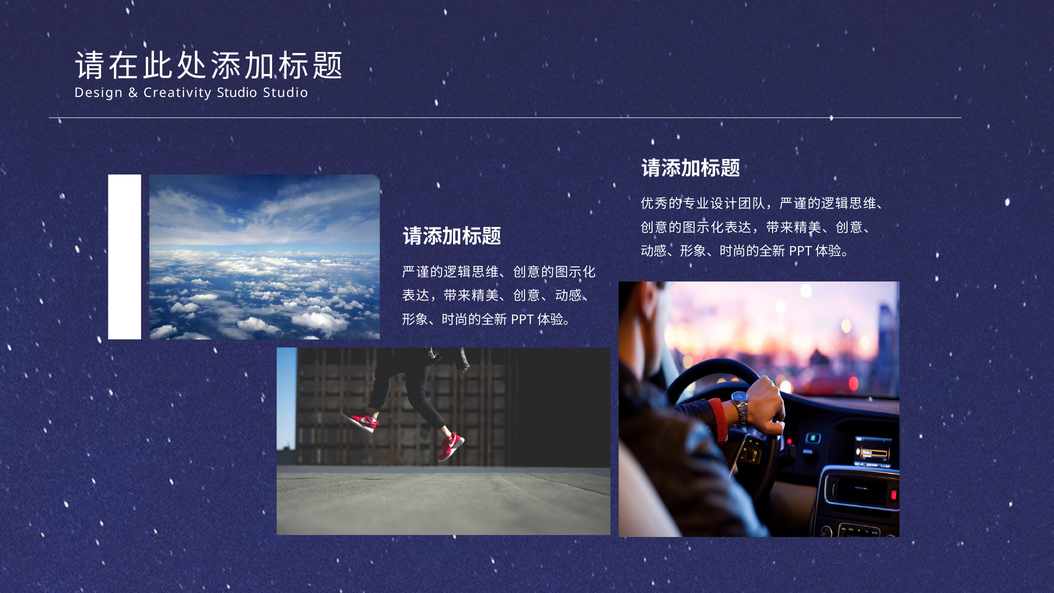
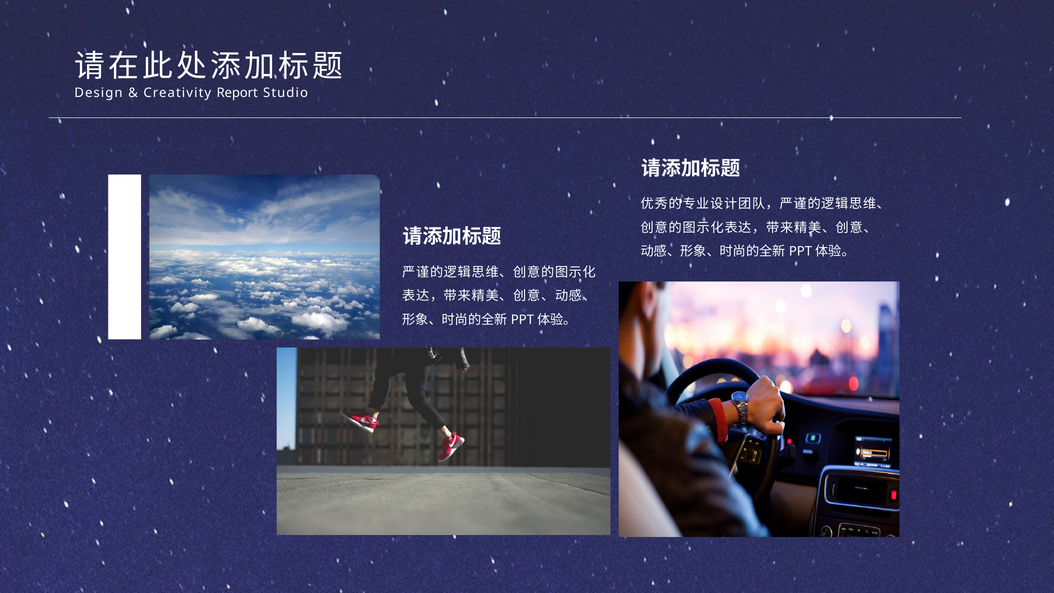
Creativity Studio: Studio -> Report
